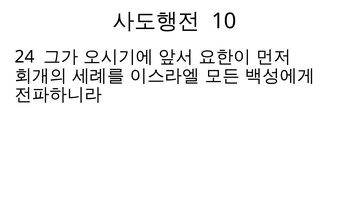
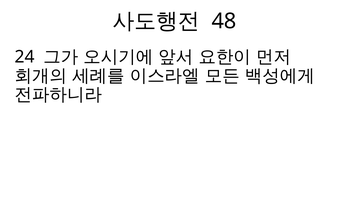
10: 10 -> 48
